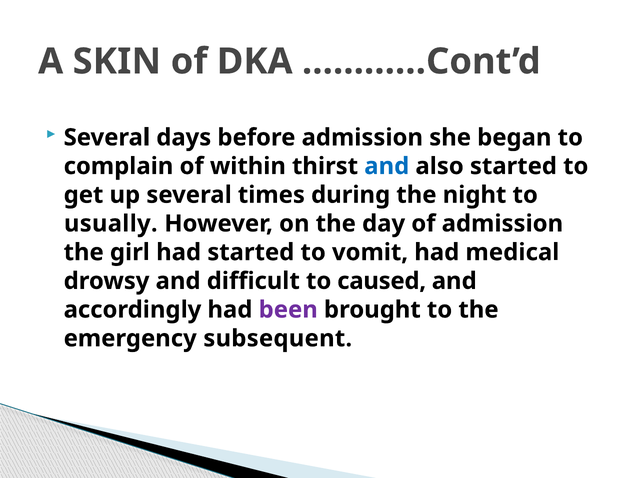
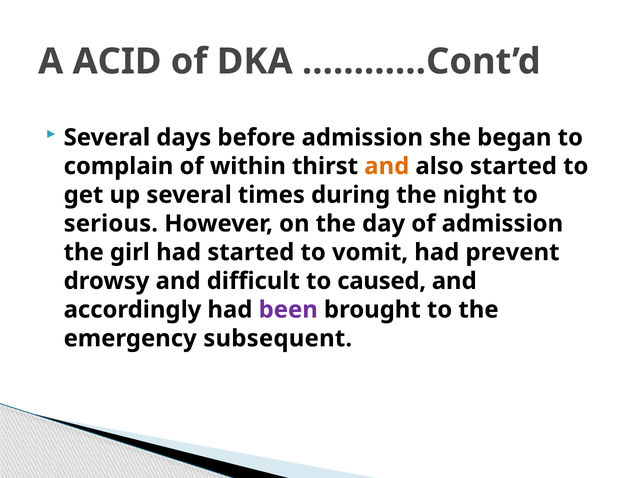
SKIN: SKIN -> ACID
and at (387, 166) colour: blue -> orange
usually: usually -> serious
medical: medical -> prevent
